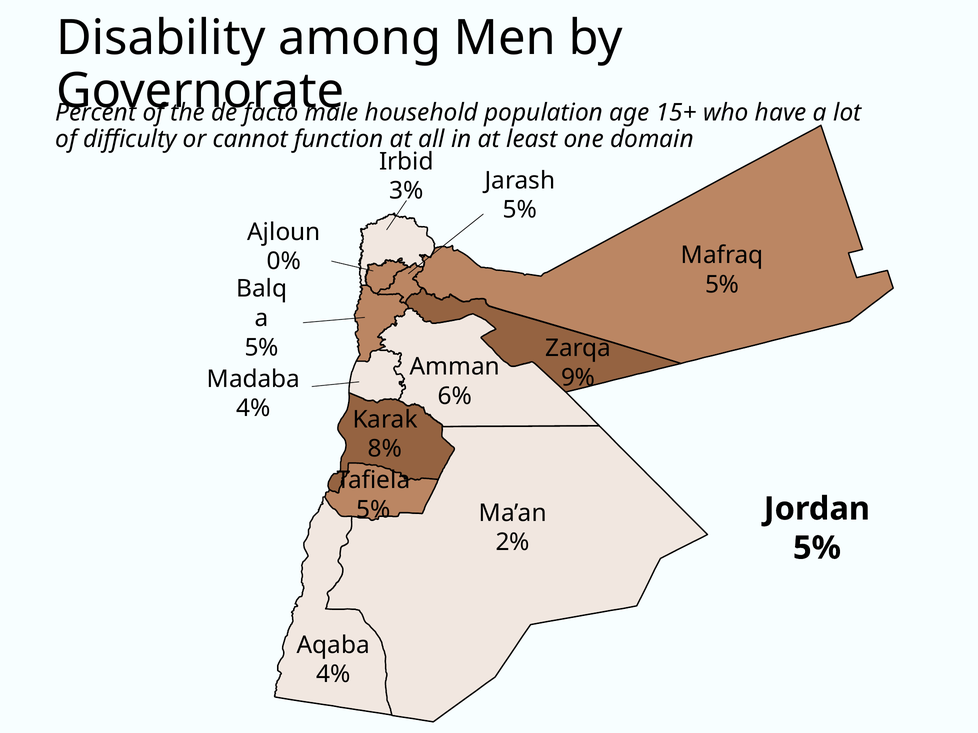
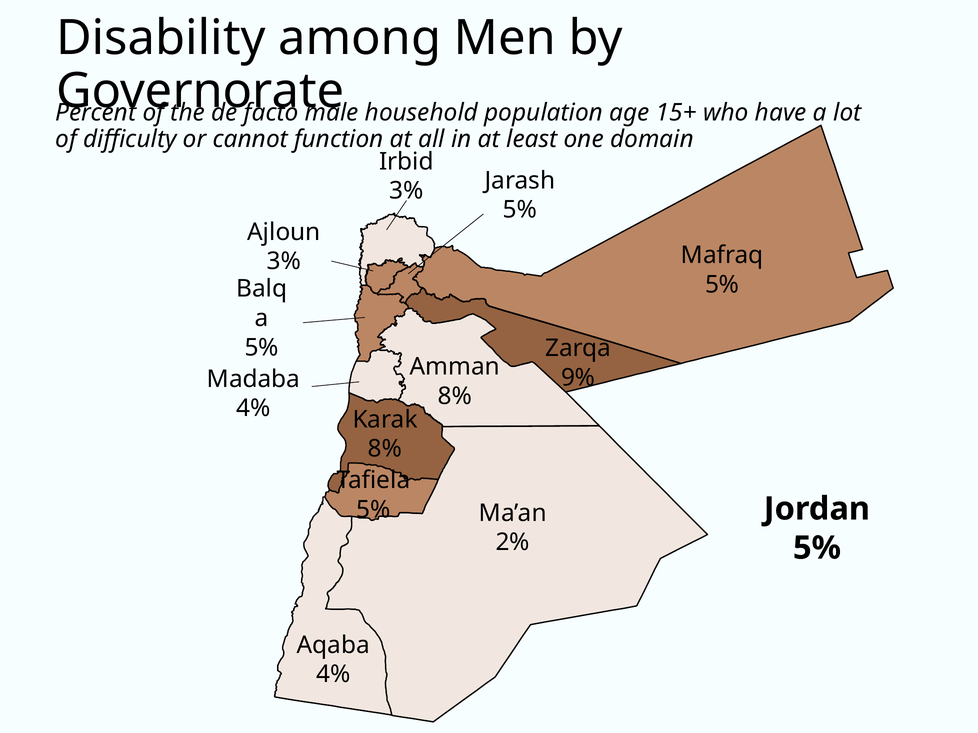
0% at (284, 262): 0% -> 3%
6% at (455, 396): 6% -> 8%
